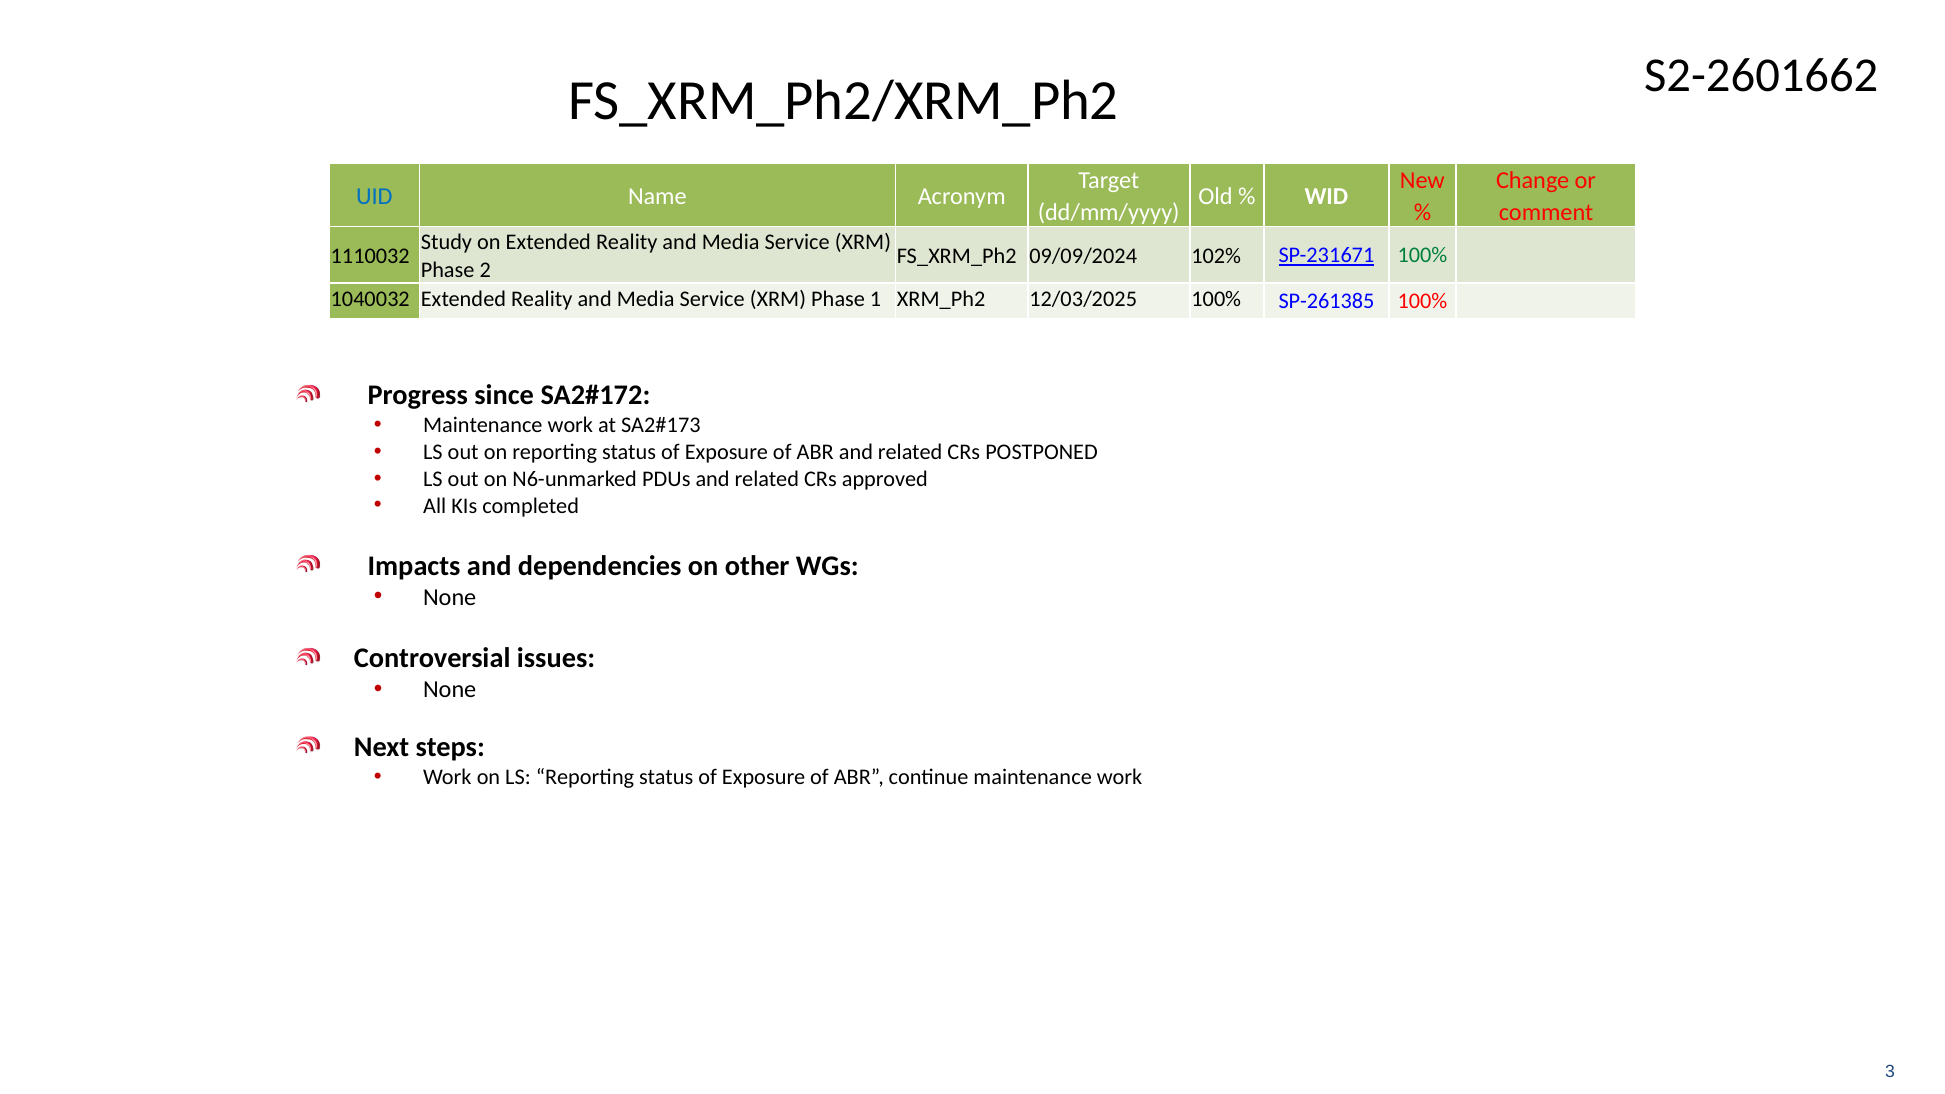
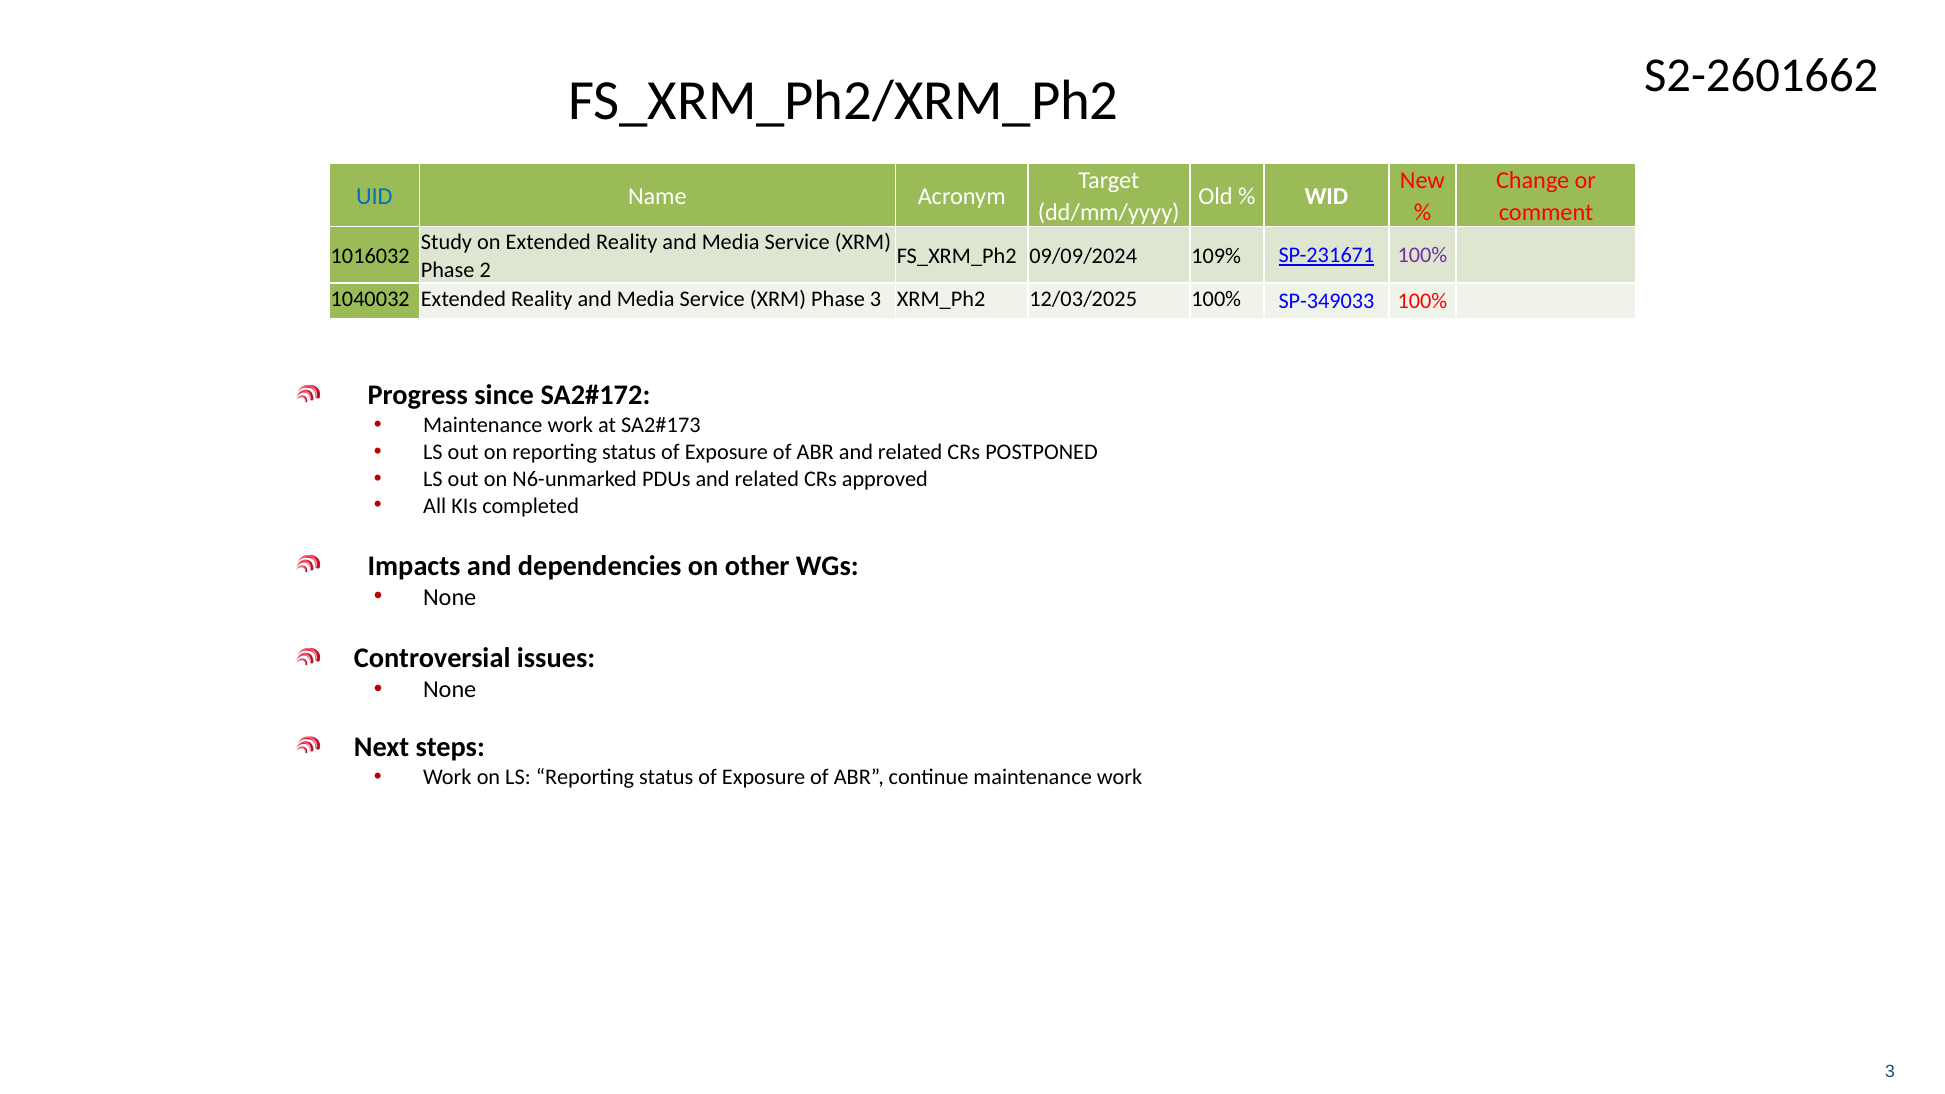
1110032: 1110032 -> 1016032
102%: 102% -> 109%
100% at (1422, 255) colour: green -> purple
Phase 1: 1 -> 3
SP-261385: SP-261385 -> SP-349033
